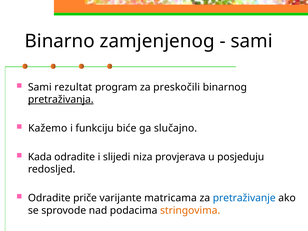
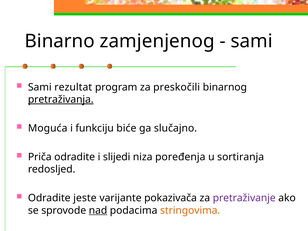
Kažemo: Kažemo -> Moguća
Kada: Kada -> Priča
provjerava: provjerava -> poređenja
posjeduju: posjeduju -> sortiranja
priče: priče -> jeste
matricama: matricama -> pokazivača
pretraživanje colour: blue -> purple
nad underline: none -> present
